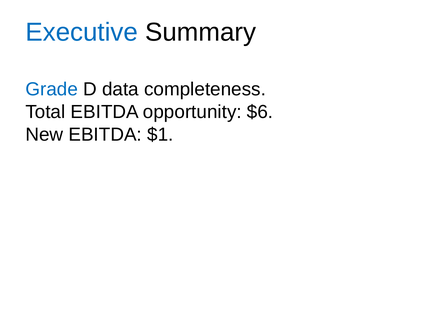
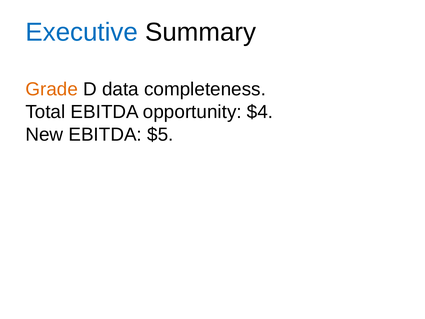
Grade colour: blue -> orange
$6: $6 -> $4
$1: $1 -> $5
